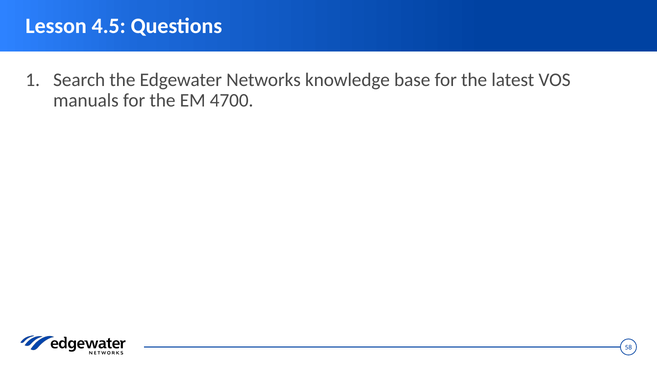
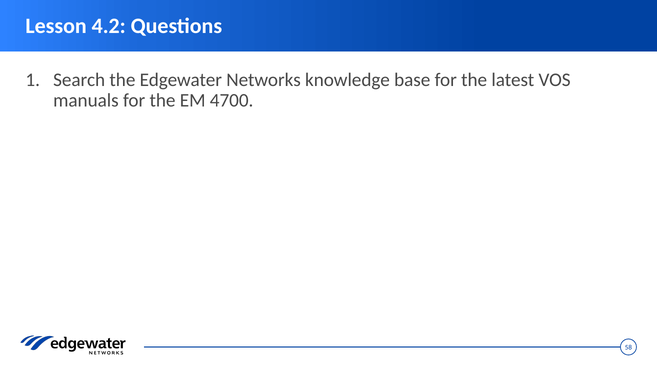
4.5: 4.5 -> 4.2
